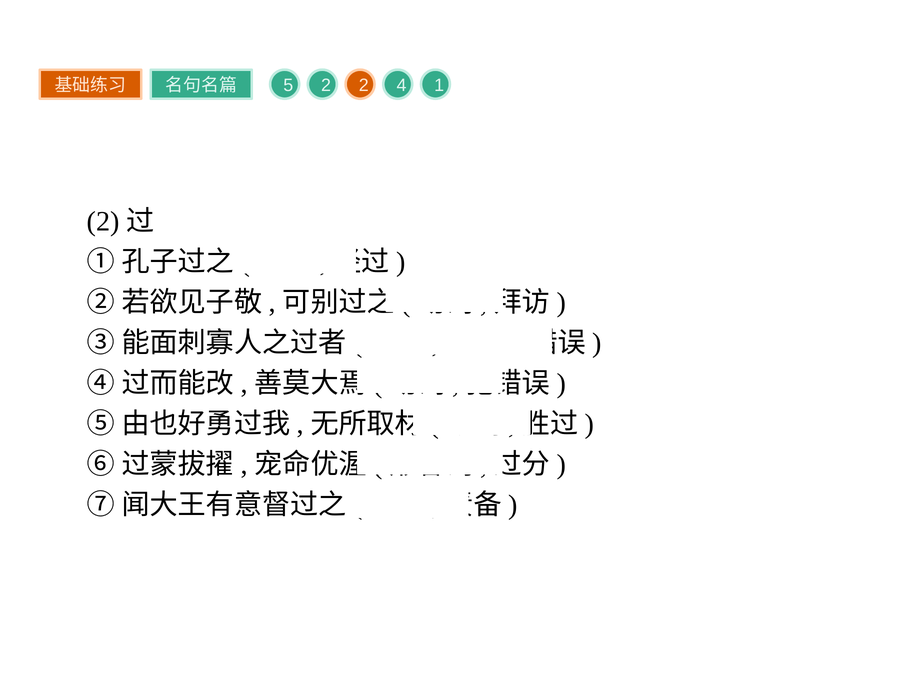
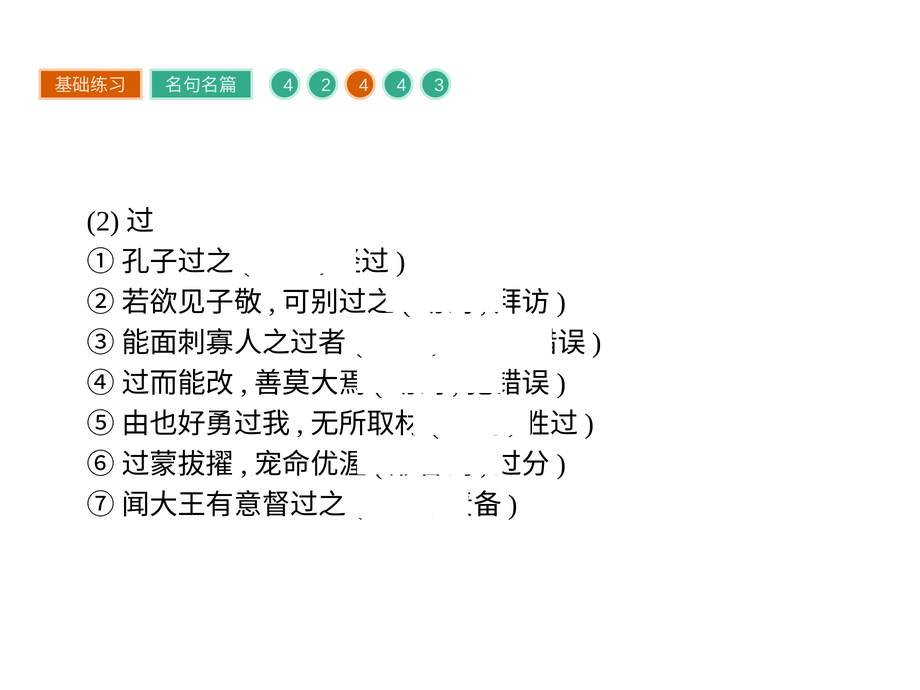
5 at (288, 85): 5 -> 4
2 2: 2 -> 4
1: 1 -> 3
